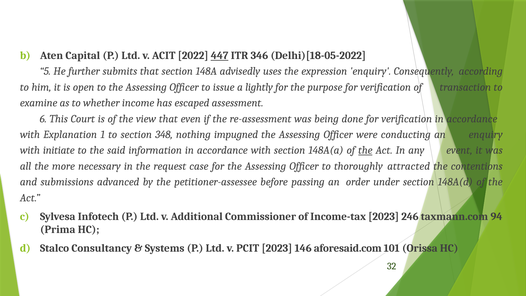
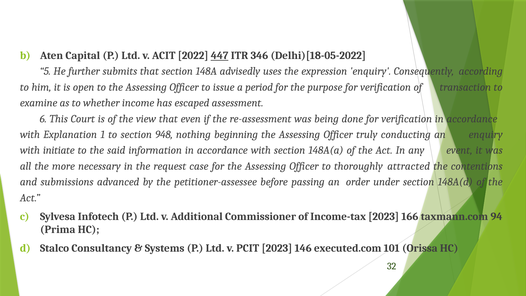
lightly: lightly -> period
348: 348 -> 948
impugned: impugned -> beginning
were: were -> truly
the at (365, 150) underline: present -> none
246: 246 -> 166
aforesaid.com: aforesaid.com -> executed.com
